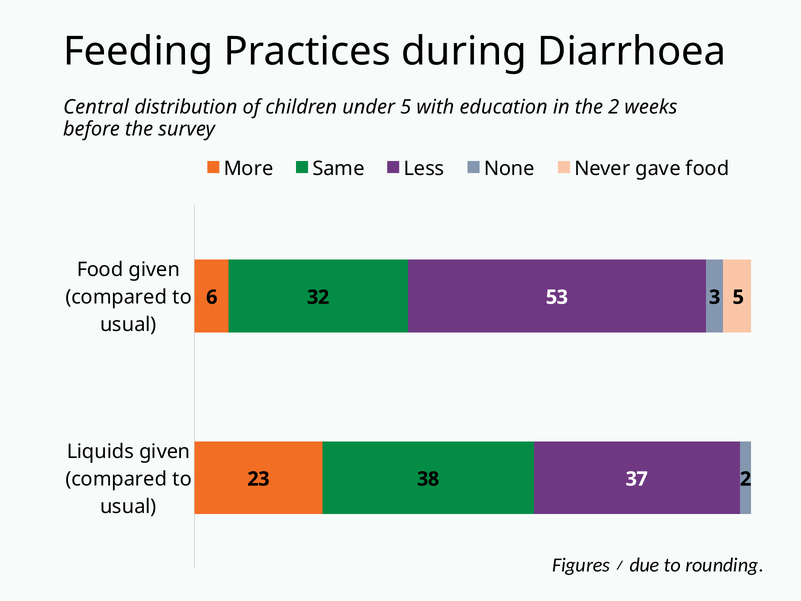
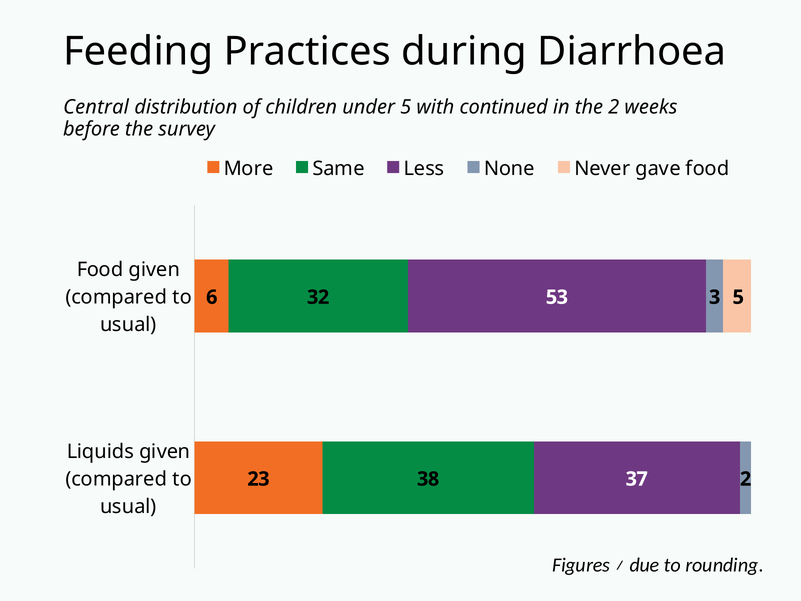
education: education -> continued
